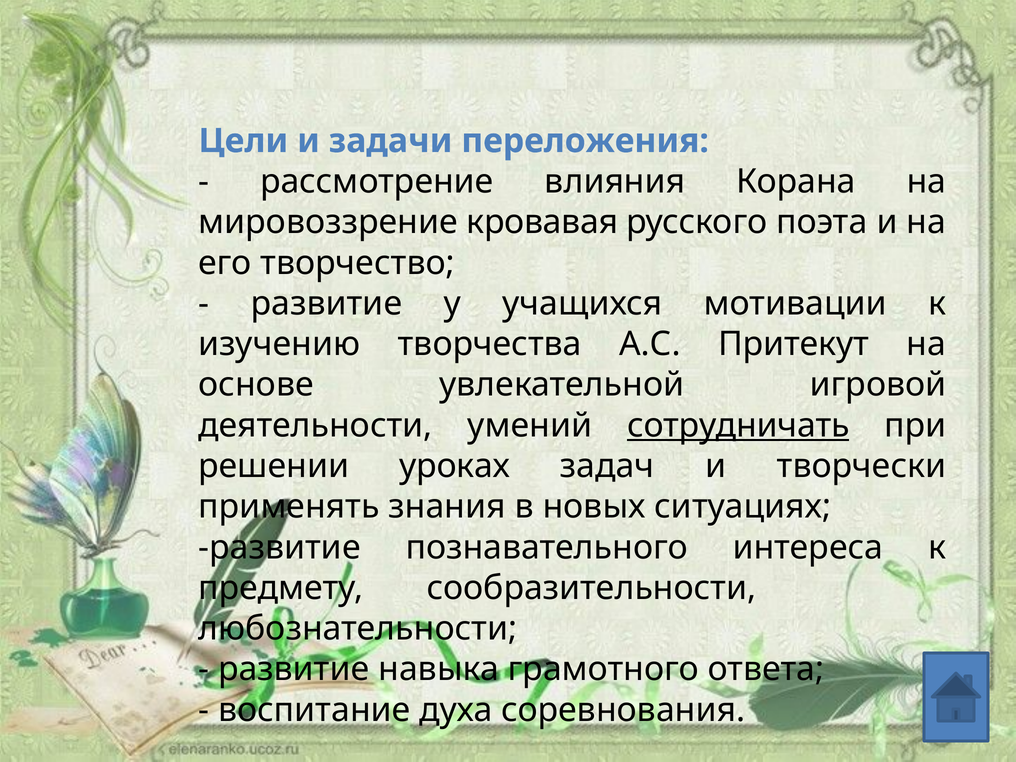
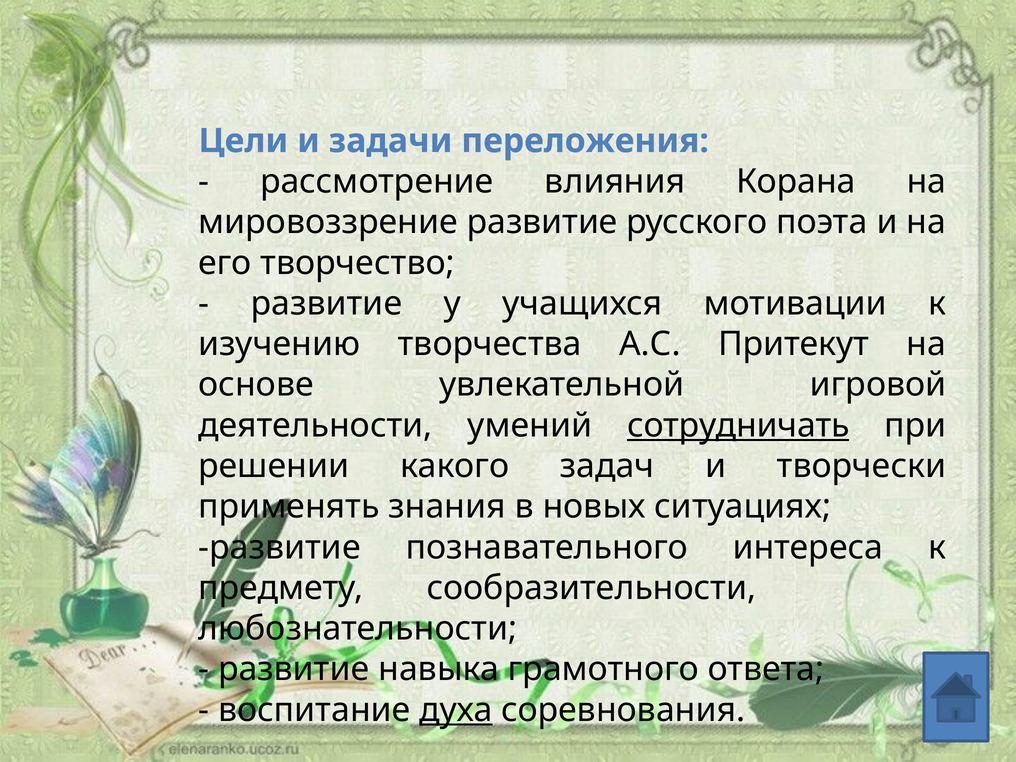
мировоззрение кровавая: кровавая -> развитие
уроках: уроках -> какого
духа underline: none -> present
